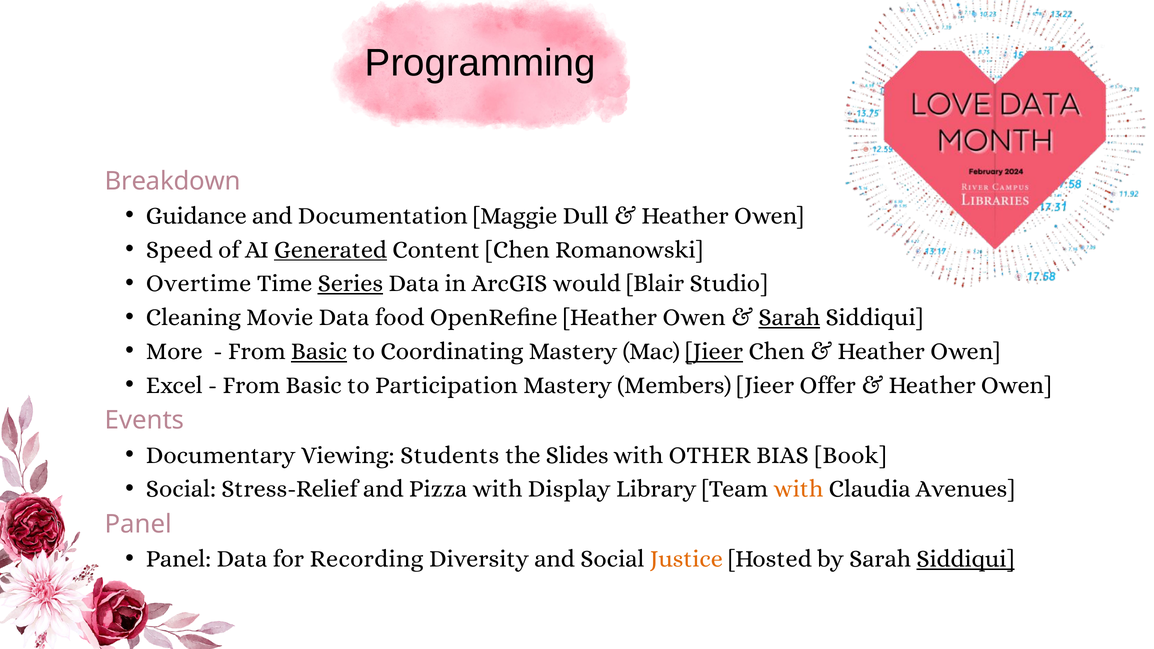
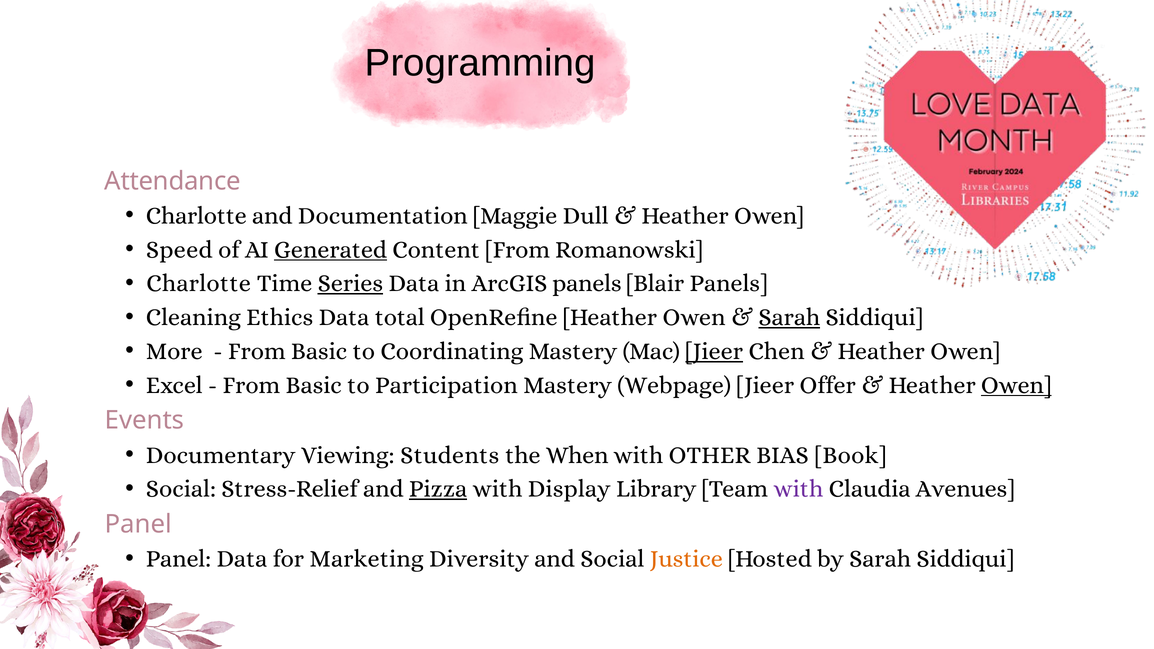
Breakdown: Breakdown -> Attendance
Guidance at (196, 216): Guidance -> Charlotte
Content Chen: Chen -> From
Overtime at (199, 284): Overtime -> Charlotte
ArcGIS would: would -> panels
Blair Studio: Studio -> Panels
Movie: Movie -> Ethics
food: food -> total
Basic at (319, 351) underline: present -> none
Members: Members -> Webpage
Owen at (1016, 385) underline: none -> present
Slides: Slides -> When
Pizza underline: none -> present
with at (798, 489) colour: orange -> purple
Recording: Recording -> Marketing
Siddiqui at (966, 559) underline: present -> none
